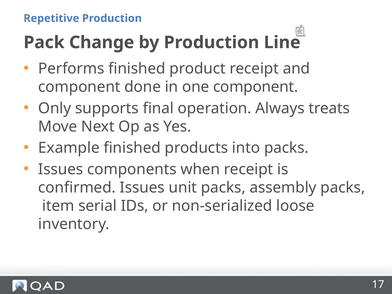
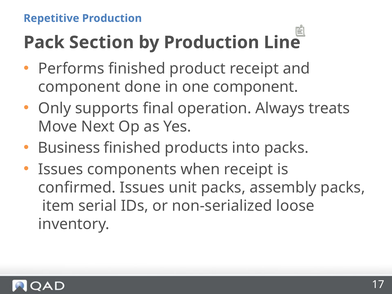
Change: Change -> Section
Example: Example -> Business
